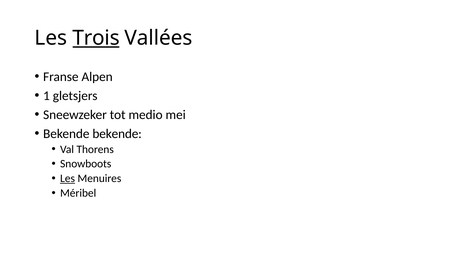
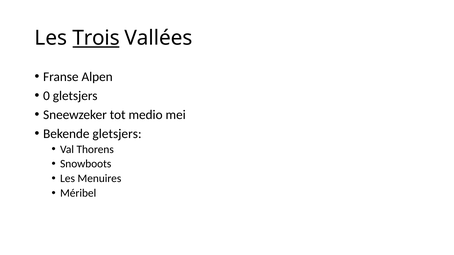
1: 1 -> 0
Bekende bekende: bekende -> gletsjers
Les at (68, 179) underline: present -> none
